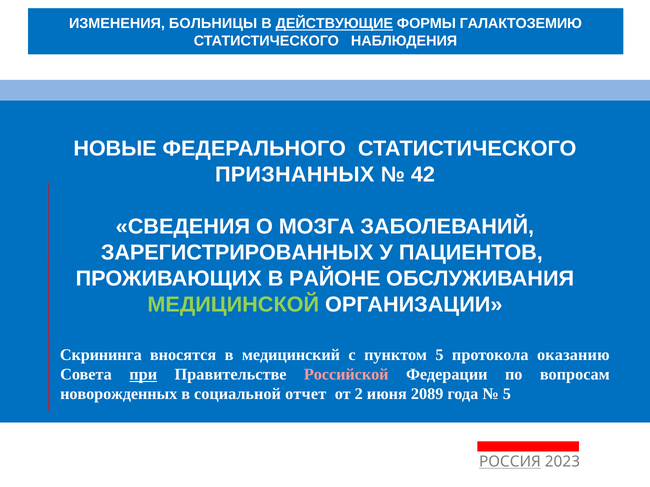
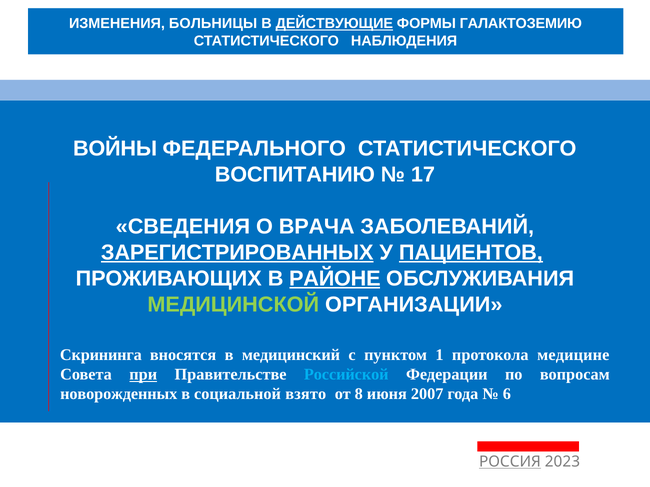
НОВЫЕ: НОВЫЕ -> ВОЙНЫ
ПРИЗНАННЫХ: ПРИЗНАННЫХ -> ВОСПИТАНИЮ
42: 42 -> 17
МОЗГА: МОЗГА -> ВРАЧА
ЗАРЕГИСТРИРОВАННЫХ underline: none -> present
ПАЦИЕНТОВ underline: none -> present
РАЙОНЕ underline: none -> present
пунктом 5: 5 -> 1
оказанию: оказанию -> медицине
Российской colour: pink -> light blue
отчет: отчет -> взято
2: 2 -> 8
2089: 2089 -> 2007
5 at (507, 394): 5 -> 6
